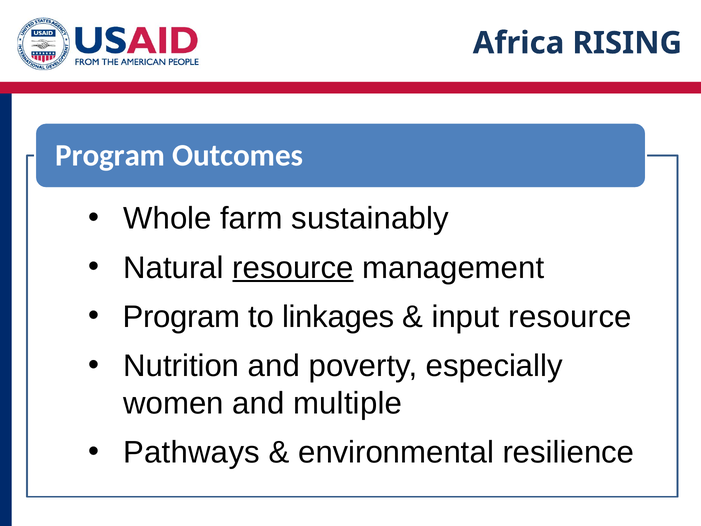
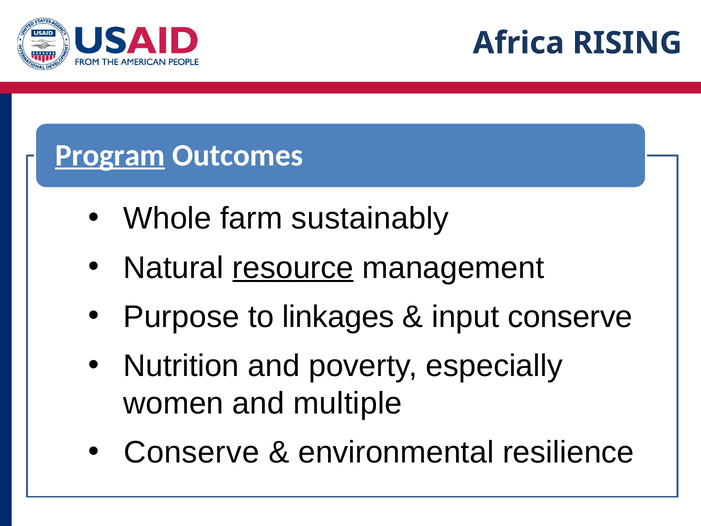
Program at (110, 155) underline: none -> present
Program at (182, 317): Program -> Purpose
input resource: resource -> conserve
Pathways at (192, 452): Pathways -> Conserve
